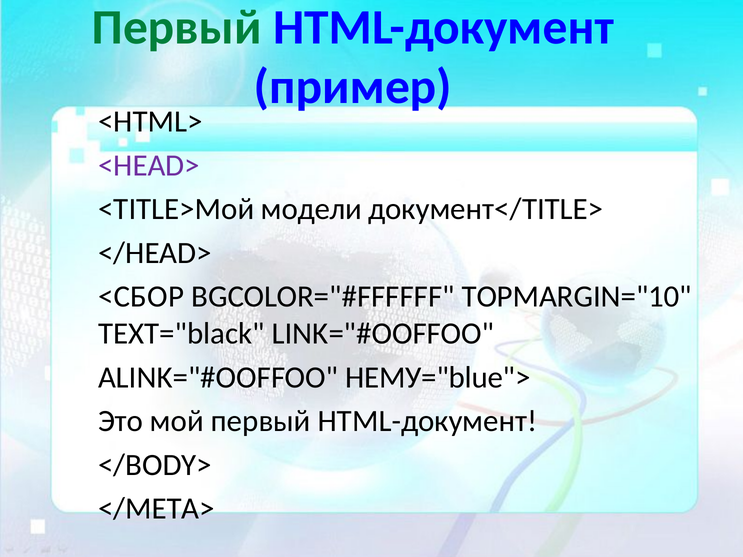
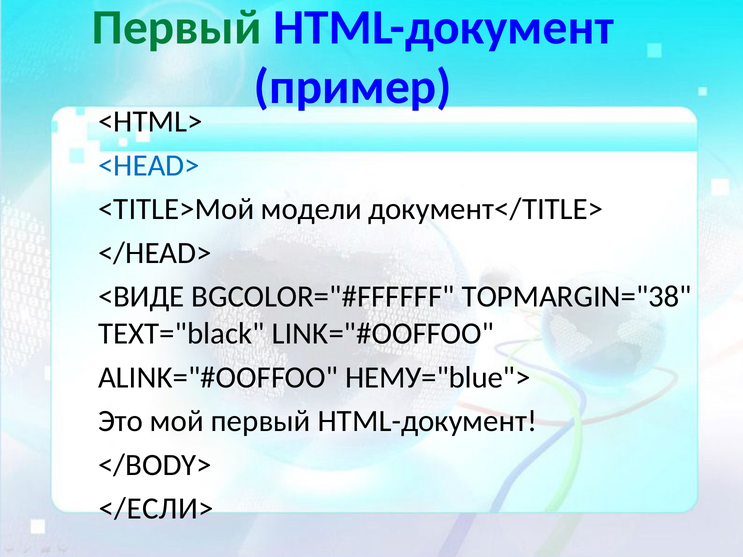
<HEAD> colour: purple -> blue
<СБОР: <СБОР -> <ВИДЕ
TOPMARGIN="10: TOPMARGIN="10 -> TOPMARGIN="38
</МЕТА>: </МЕТА> -> </ЕСЛИ>
